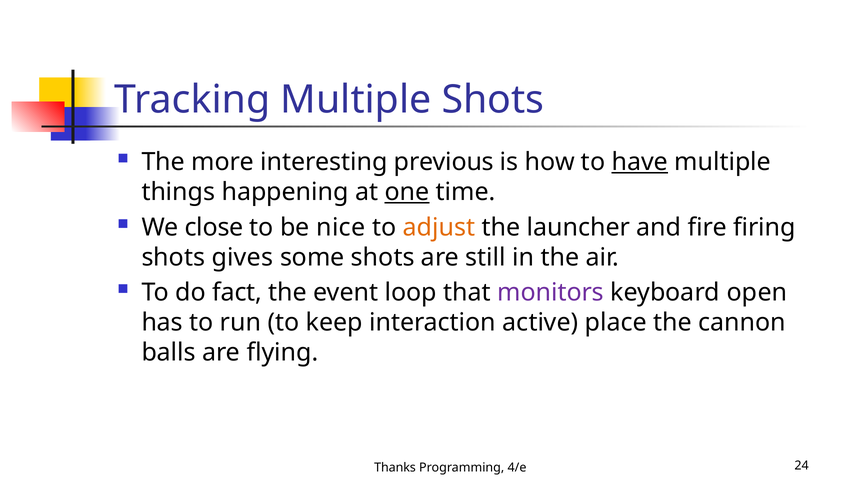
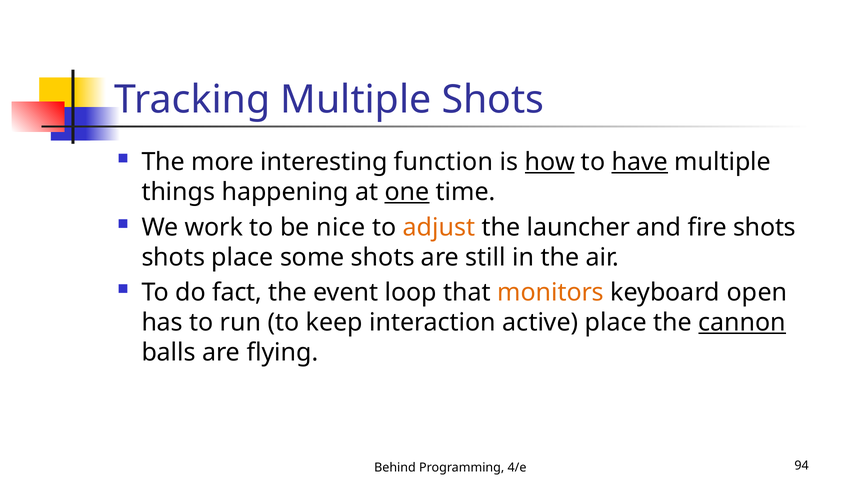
previous: previous -> function
how underline: none -> present
close: close -> work
fire firing: firing -> shots
shots gives: gives -> place
monitors colour: purple -> orange
cannon underline: none -> present
Thanks: Thanks -> Behind
24: 24 -> 94
